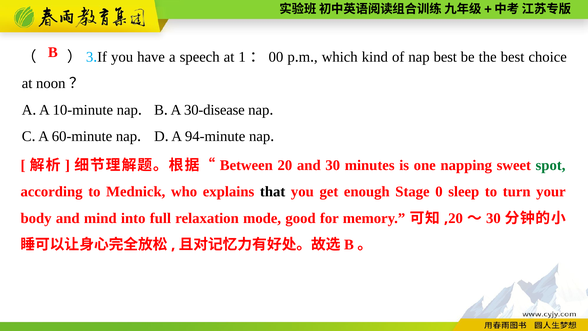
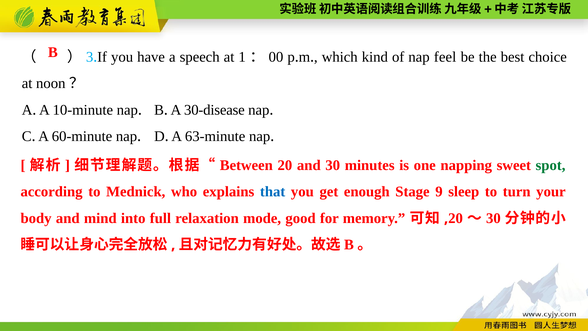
nap best: best -> feel
94-minute: 94-minute -> 63-minute
that colour: black -> blue
0: 0 -> 9
